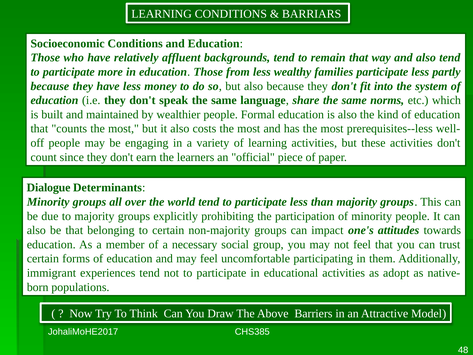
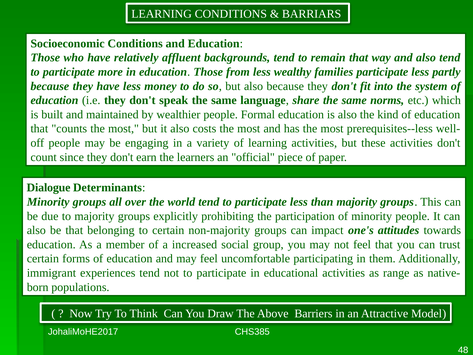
necessary: necessary -> increased
adopt: adopt -> range
